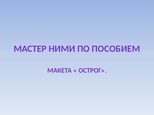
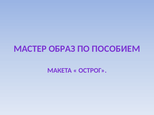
НИМИ: НИМИ -> ОБРАЗ
